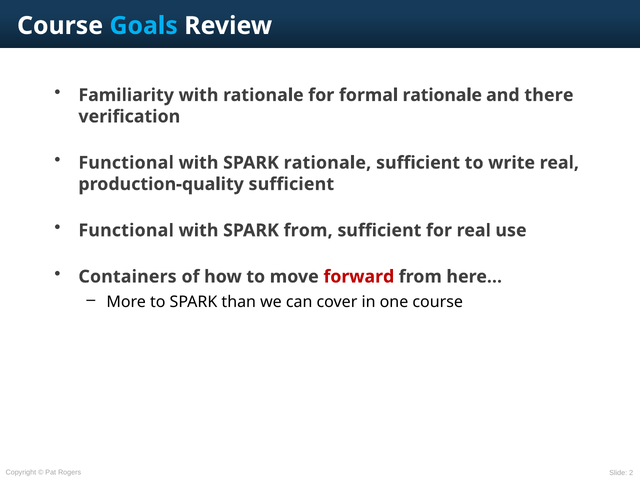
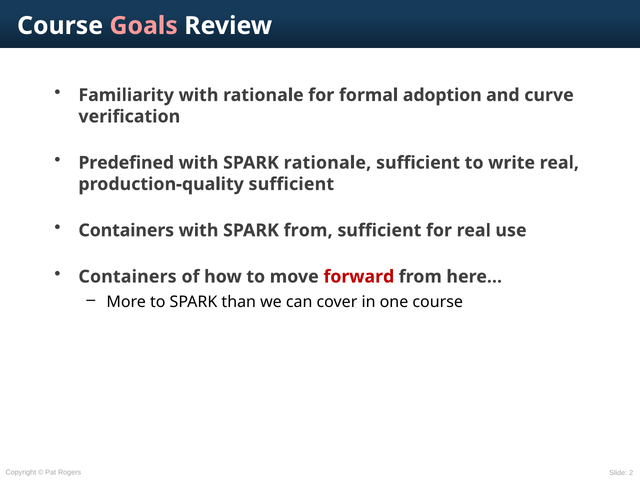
Goals colour: light blue -> pink
formal rationale: rationale -> adoption
there: there -> curve
Functional at (126, 163): Functional -> Predefined
Functional at (126, 230): Functional -> Containers
